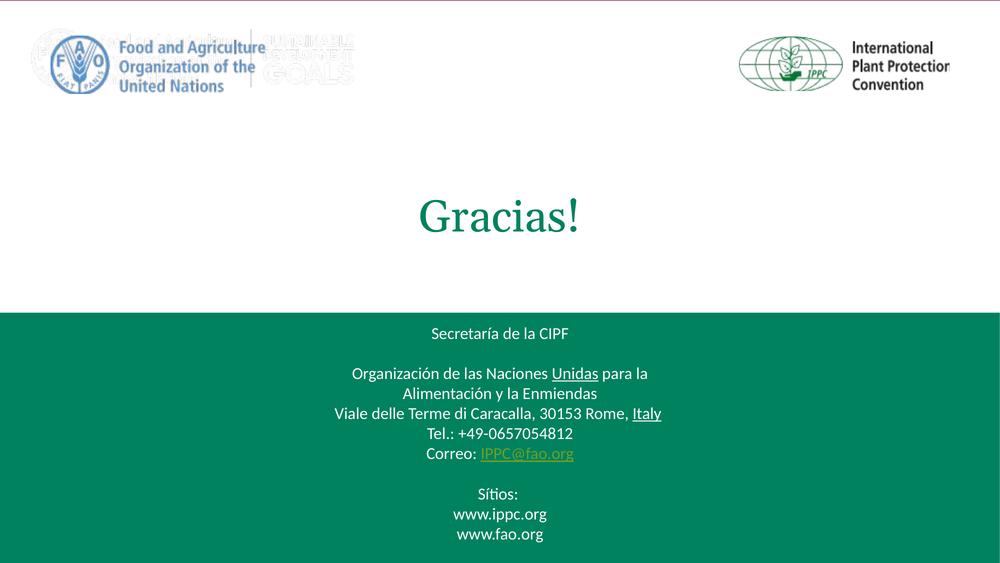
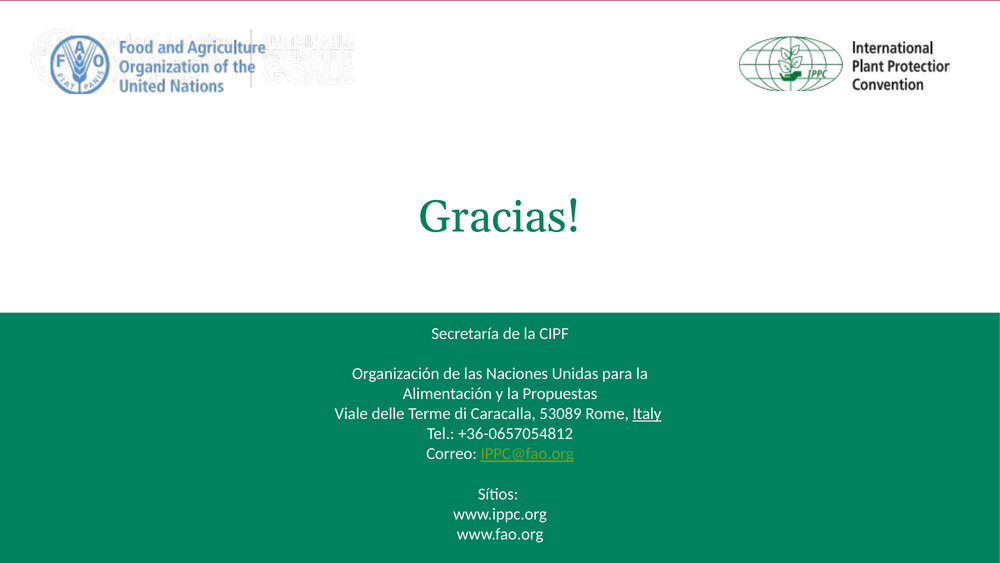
Unidas underline: present -> none
Enmiendas: Enmiendas -> Propuestas
30153: 30153 -> 53089
+49-0657054812: +49-0657054812 -> +36-0657054812
